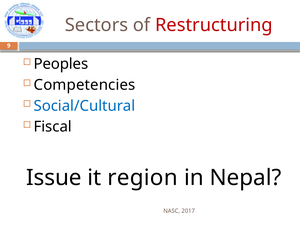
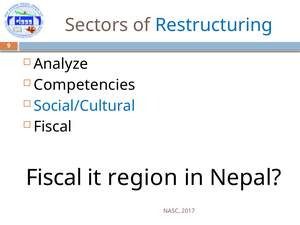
Restructuring colour: red -> blue
Peoples: Peoples -> Analyze
Issue at (54, 178): Issue -> Fiscal
